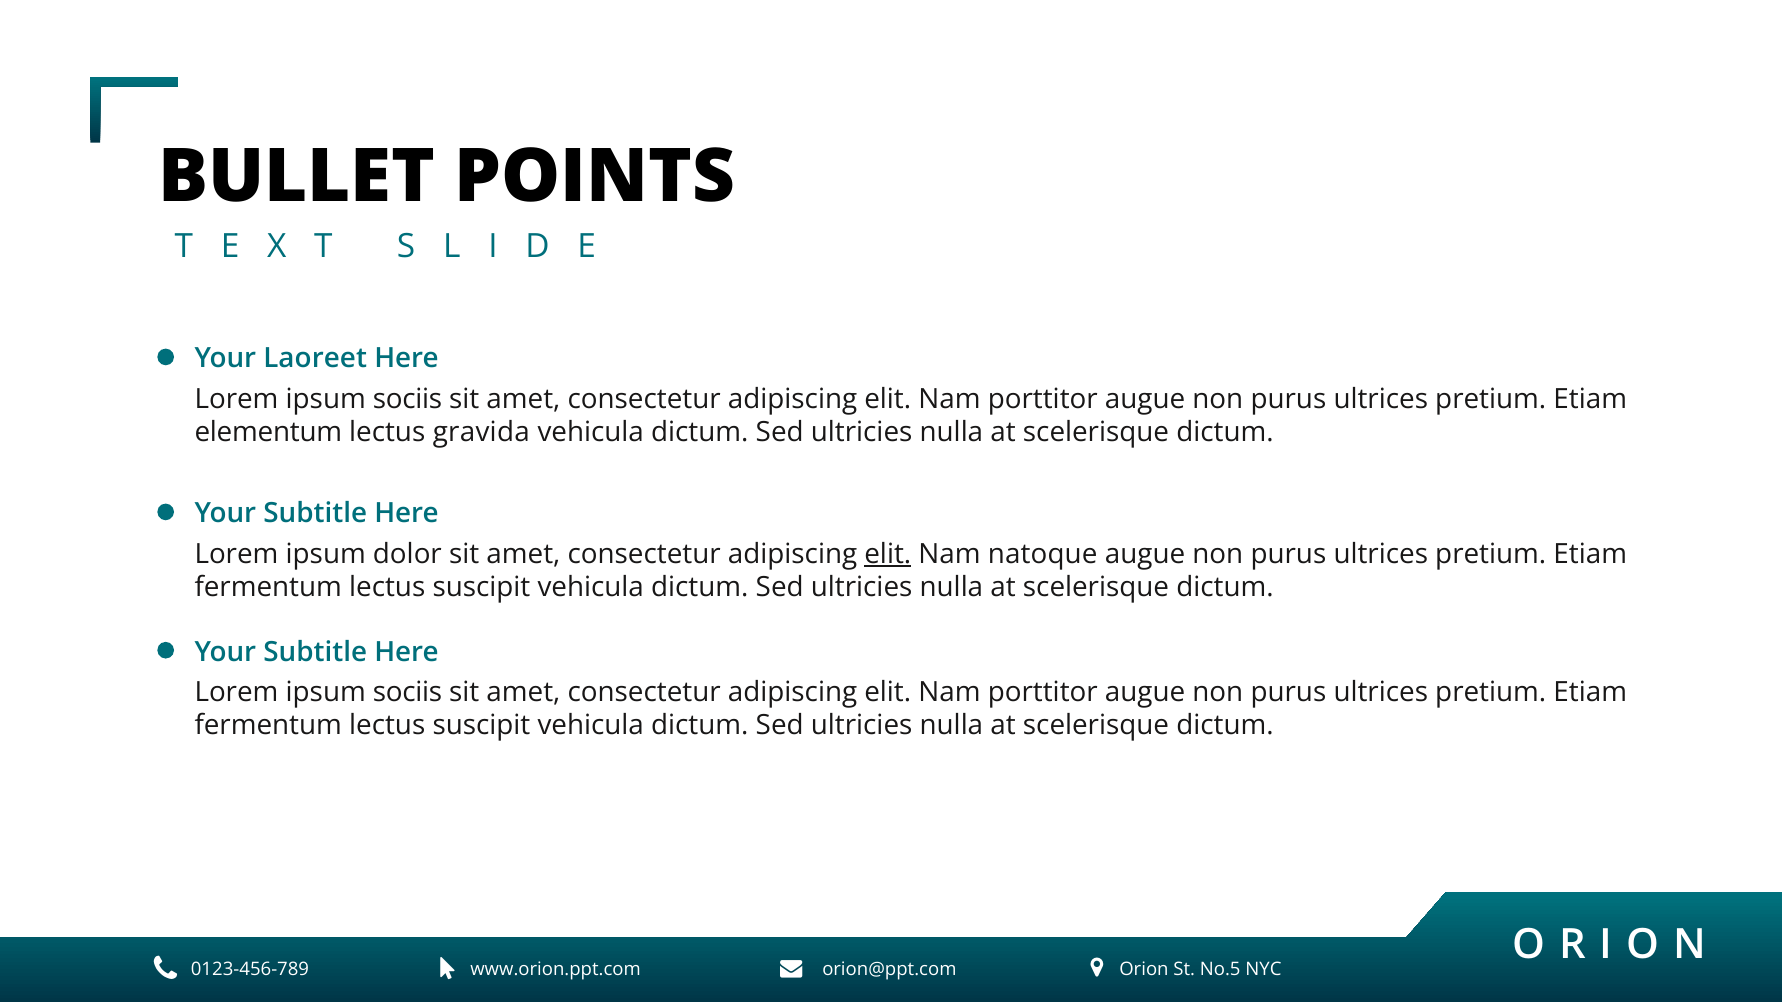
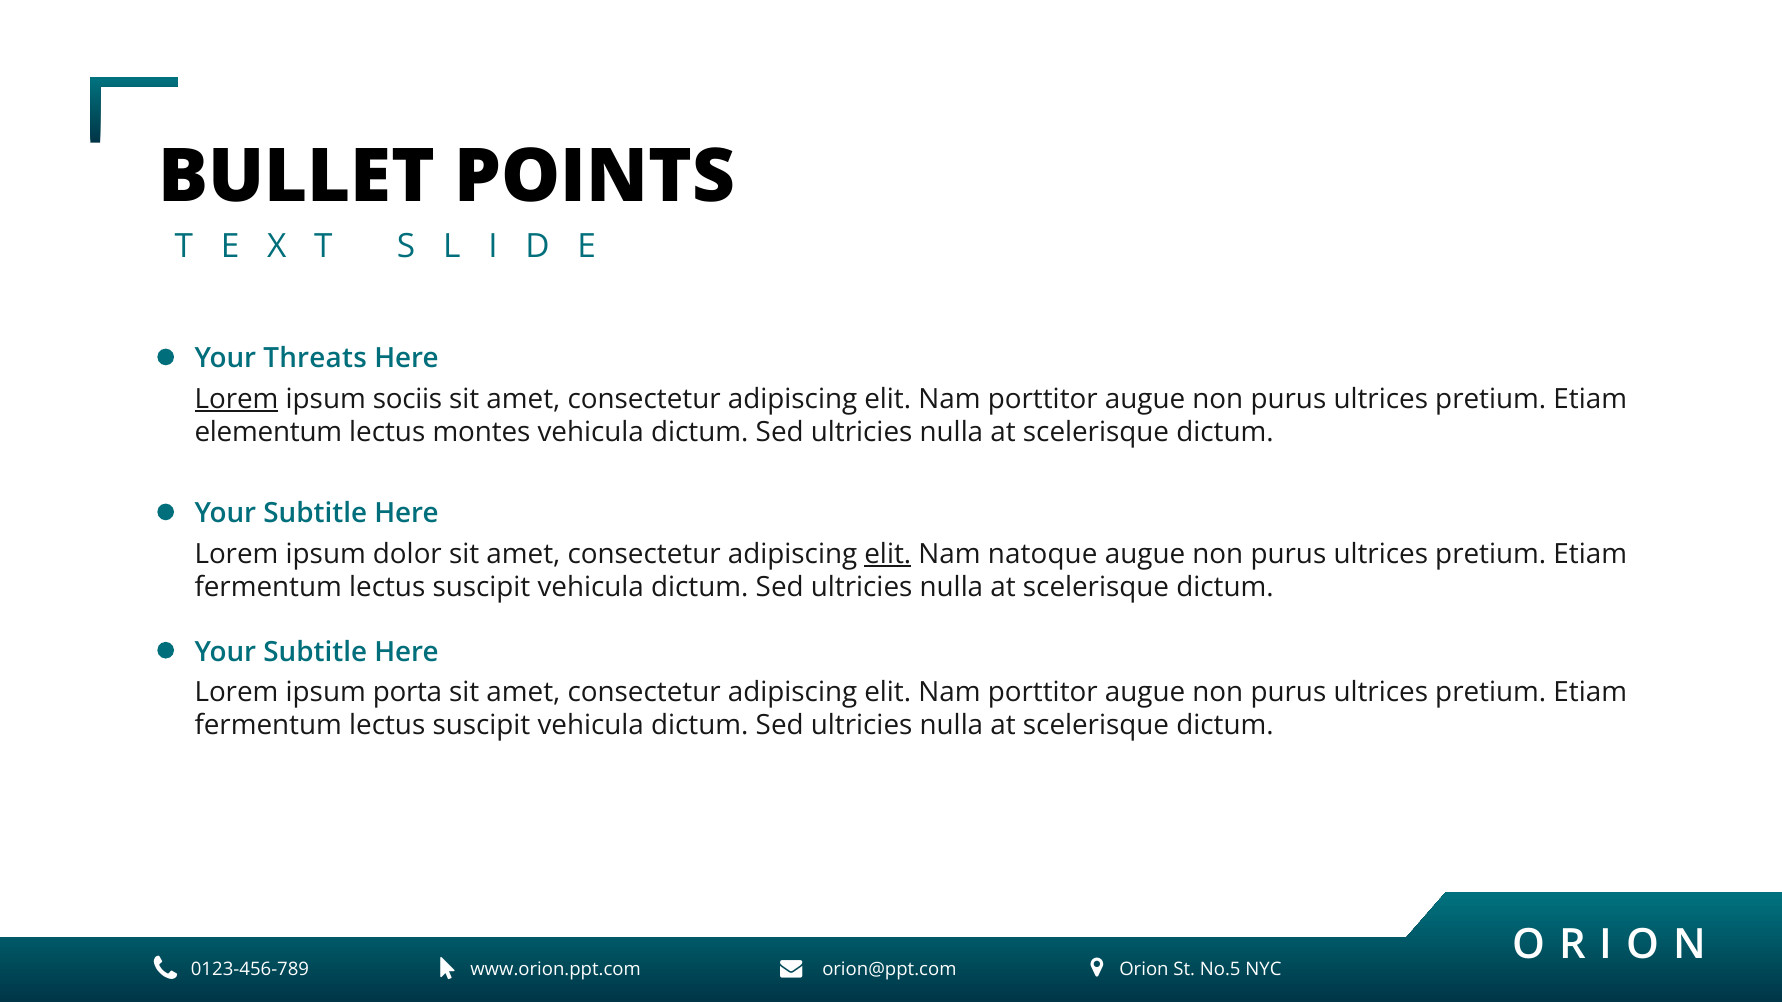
Laoreet: Laoreet -> Threats
Lorem at (237, 399) underline: none -> present
gravida: gravida -> montes
sociis at (408, 693): sociis -> porta
